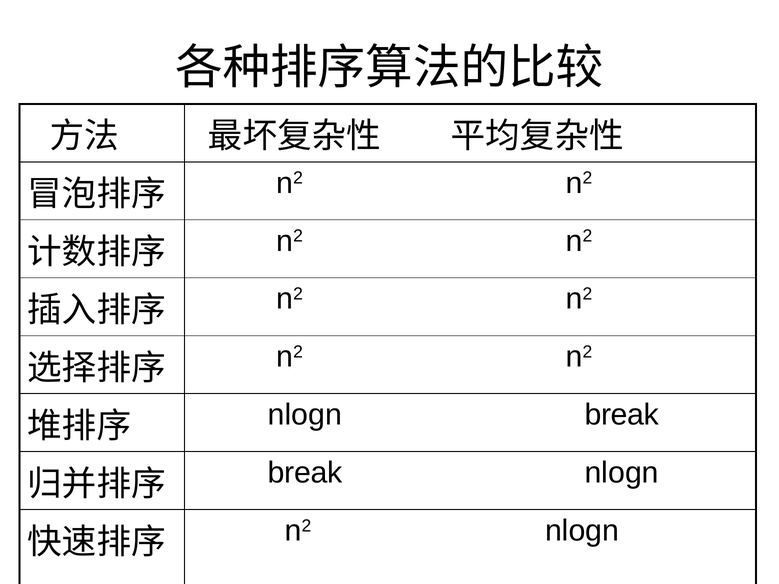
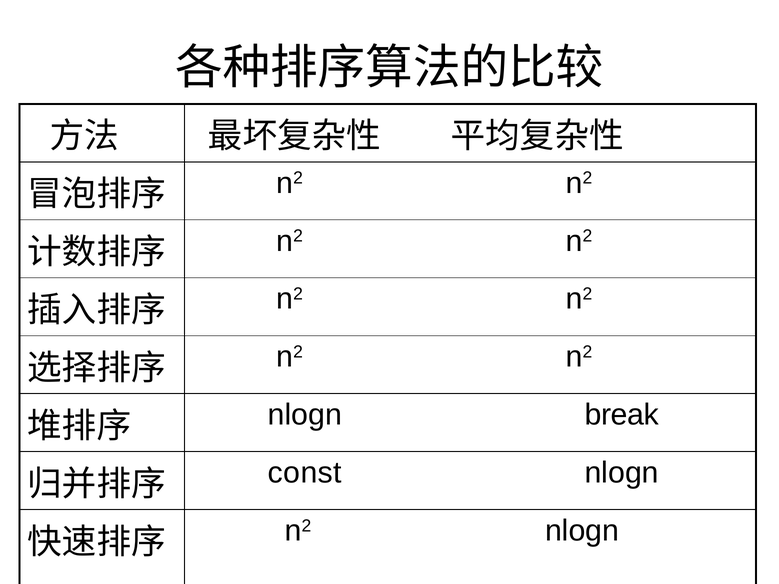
break at (305, 473): break -> const
